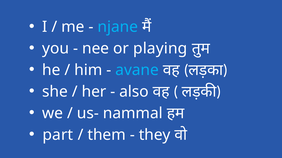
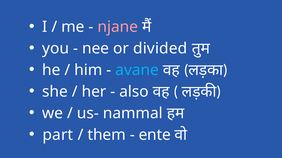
njane colour: light blue -> pink
playing: playing -> divided
they: they -> ente
